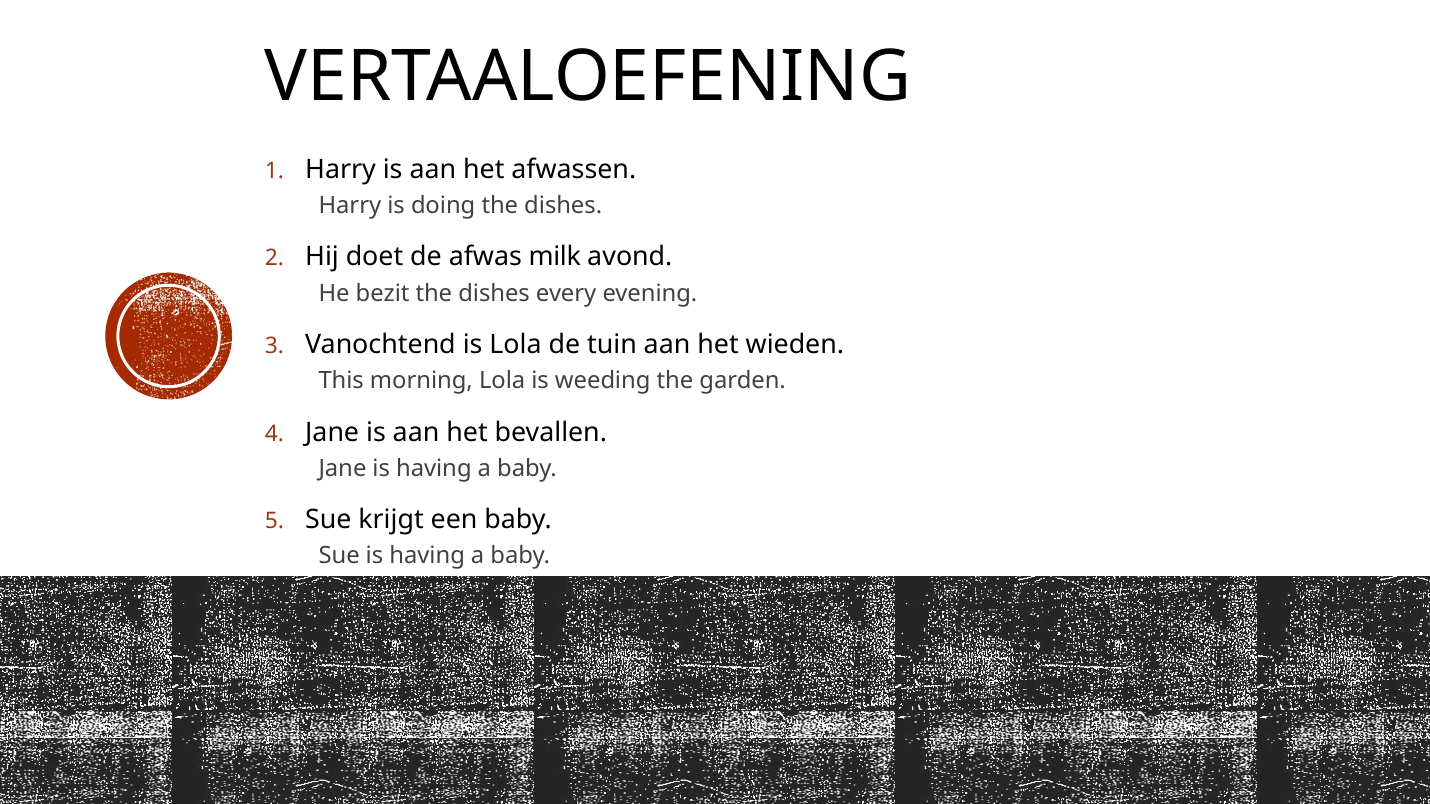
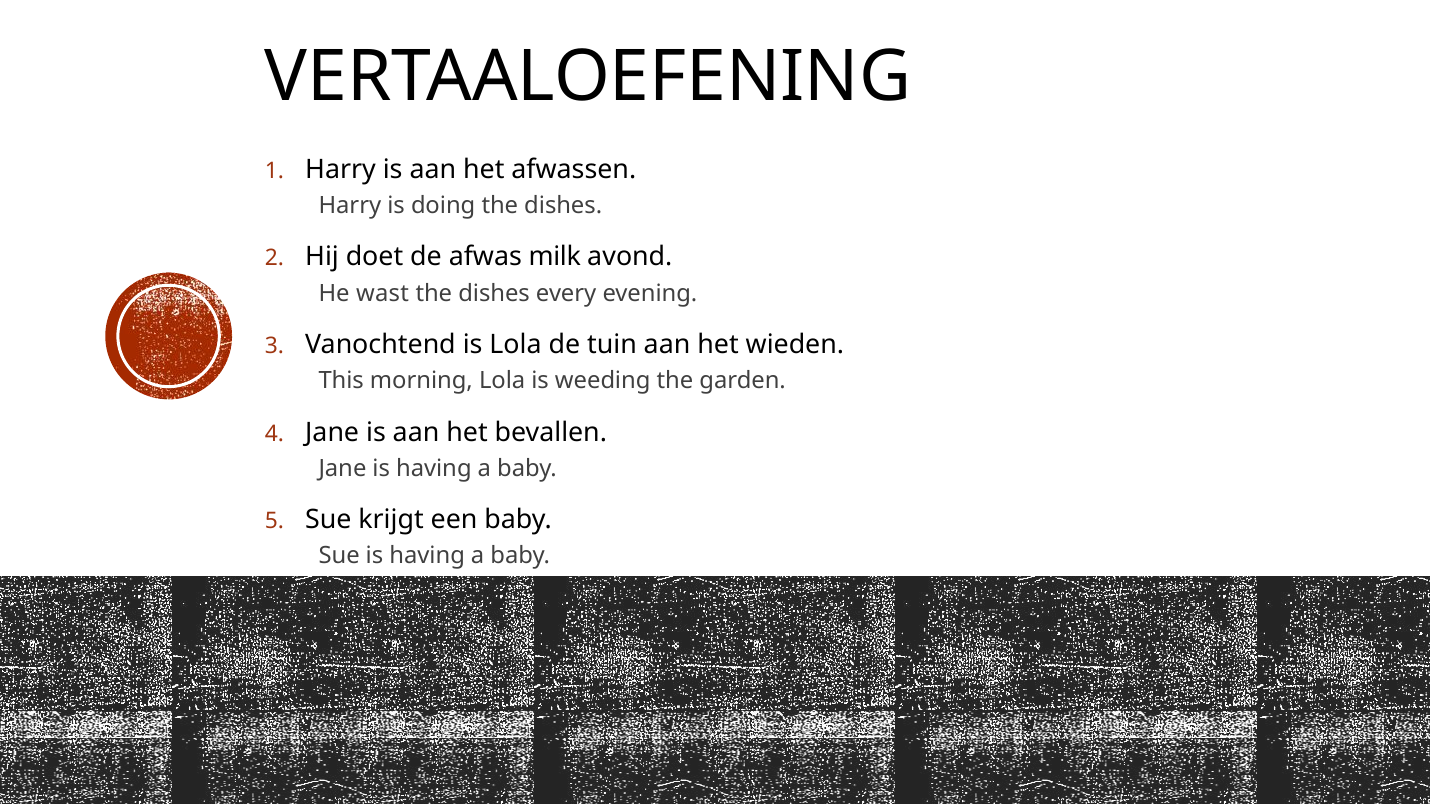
bezit: bezit -> wast
